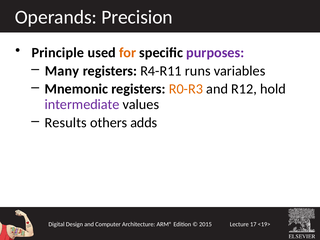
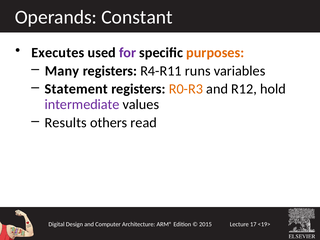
Precision: Precision -> Constant
Principle: Principle -> Executes
for colour: orange -> purple
purposes colour: purple -> orange
Mnemonic: Mnemonic -> Statement
adds: adds -> read
